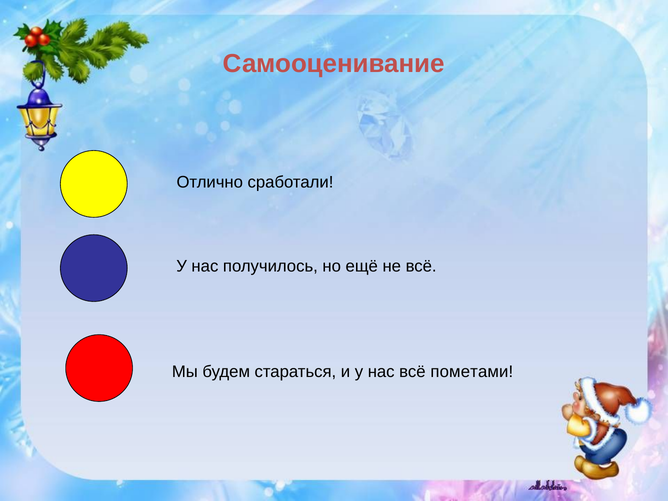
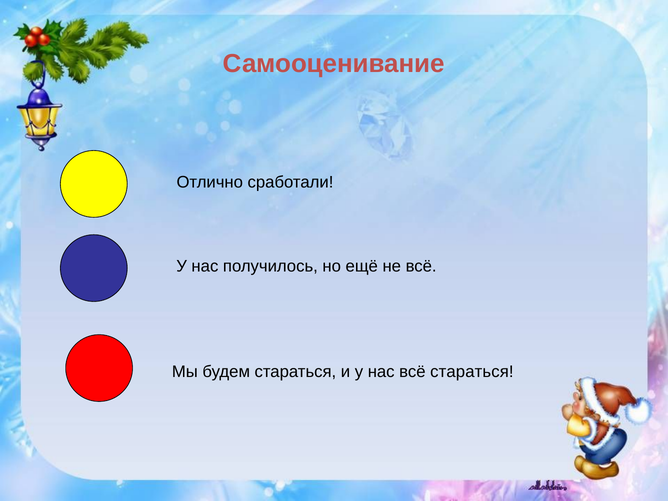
всё пометами: пометами -> стараться
